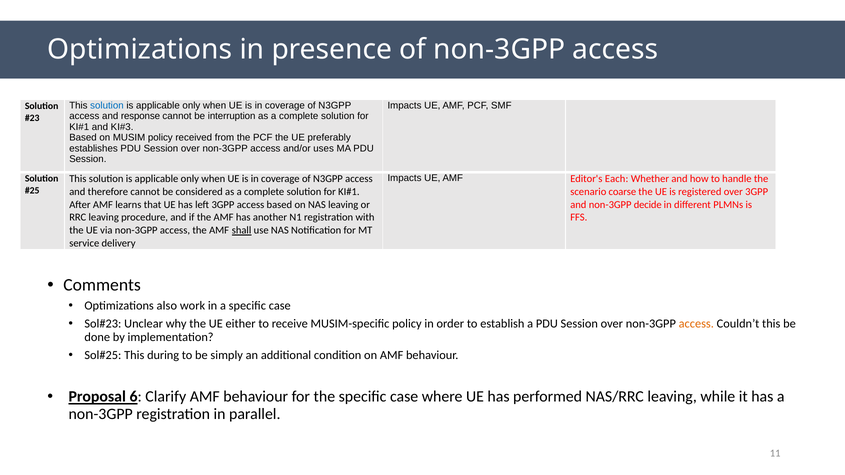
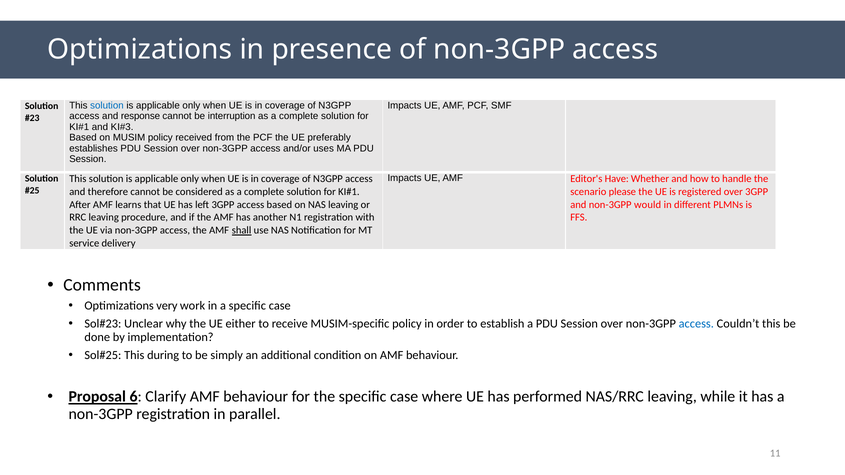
Each: Each -> Have
coarse: coarse -> please
decide: decide -> would
also: also -> very
access at (696, 324) colour: orange -> blue
